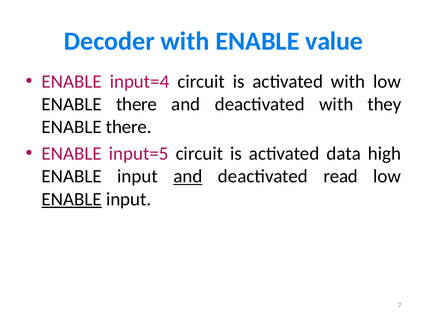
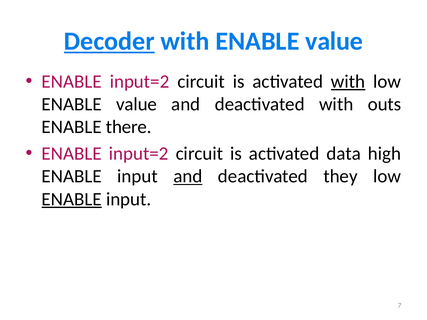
Decoder underline: none -> present
input=4 at (140, 82): input=4 -> input=2
with at (348, 82) underline: none -> present
there at (137, 104): there -> value
they: they -> outs
input=5 at (139, 154): input=5 -> input=2
read: read -> they
